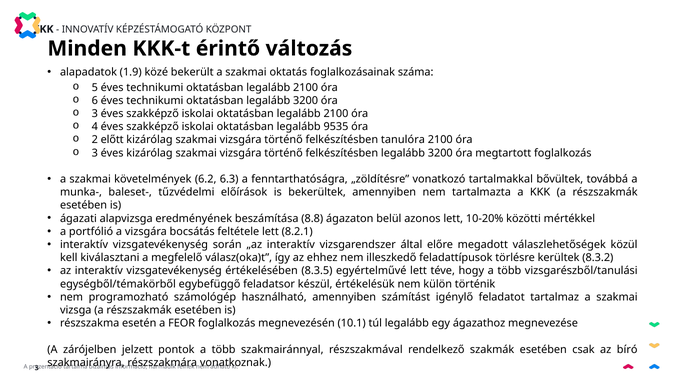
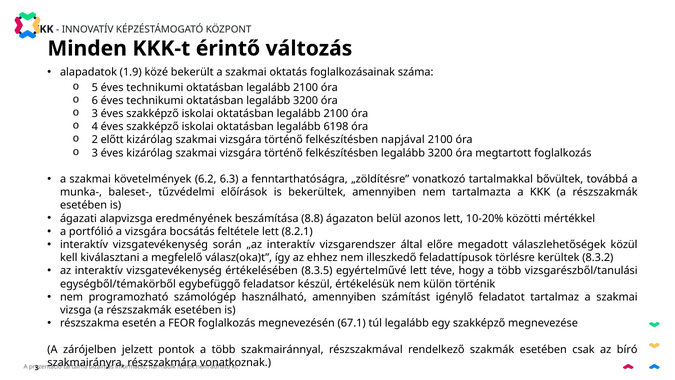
9535: 9535 -> 6198
tanulóra: tanulóra -> napjával
10.1: 10.1 -> 67.1
egy ágazathoz: ágazathoz -> szakképző
